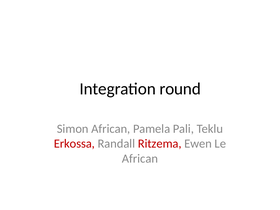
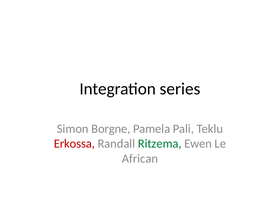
round: round -> series
Simon African: African -> Borgne
Ritzema colour: red -> green
